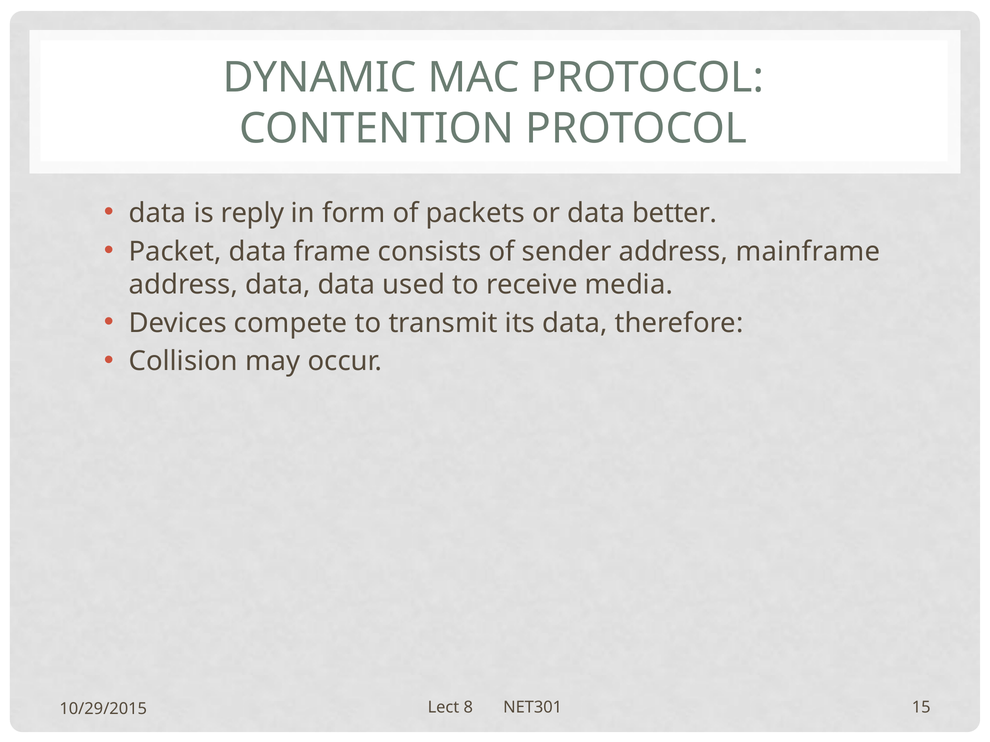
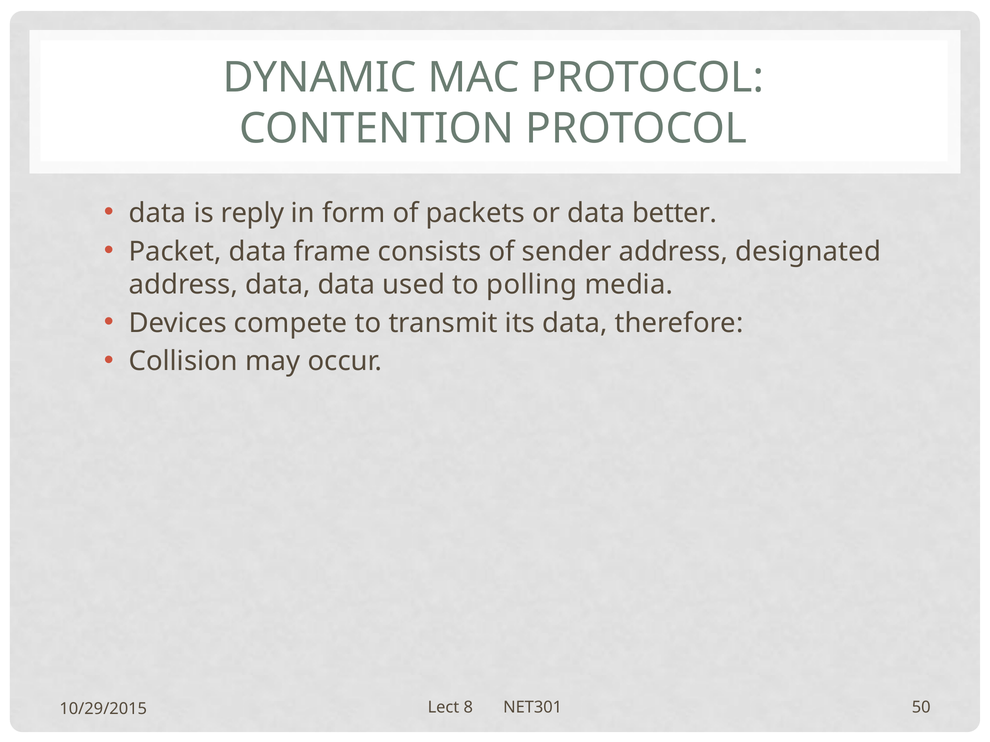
mainframe: mainframe -> designated
receive: receive -> polling
15: 15 -> 50
